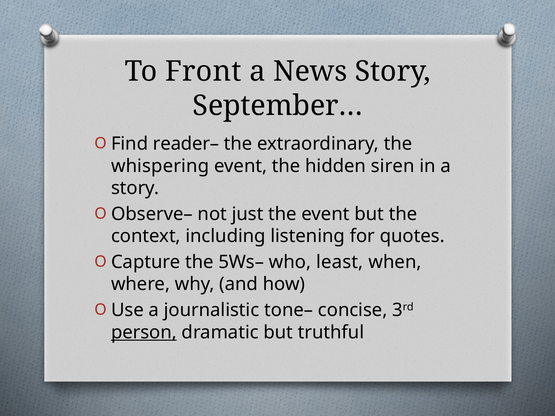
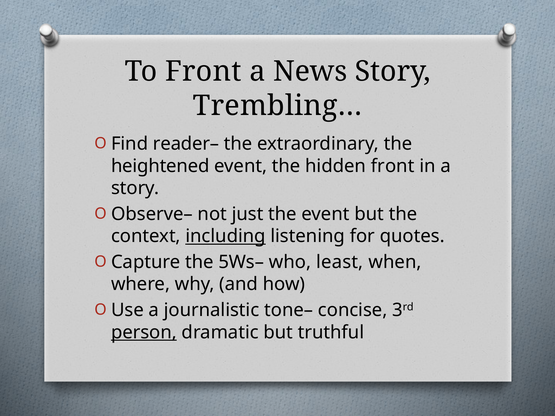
September…: September… -> Trembling…
whispering: whispering -> heightened
hidden siren: siren -> front
including underline: none -> present
